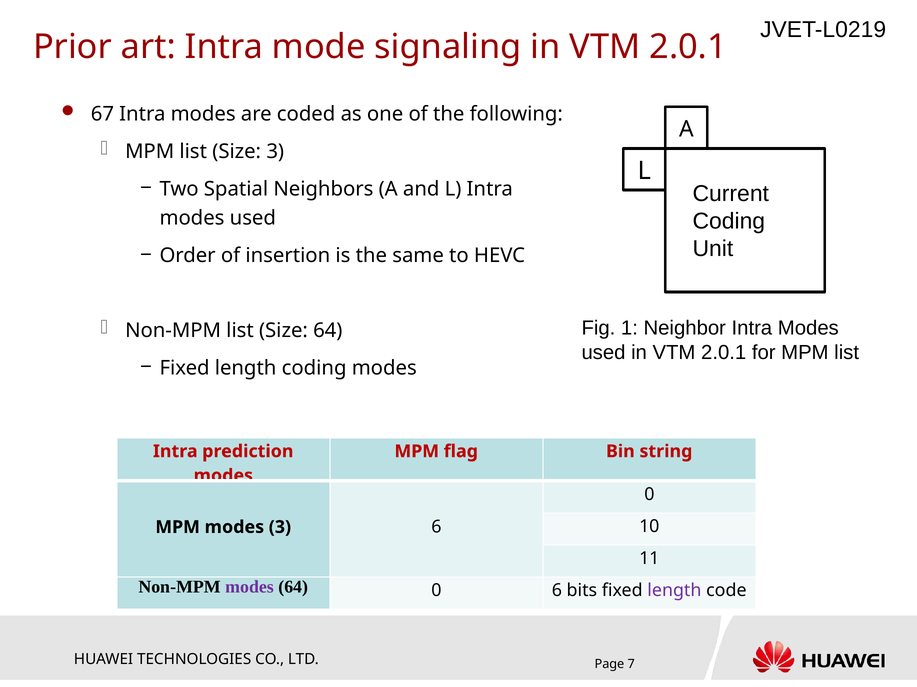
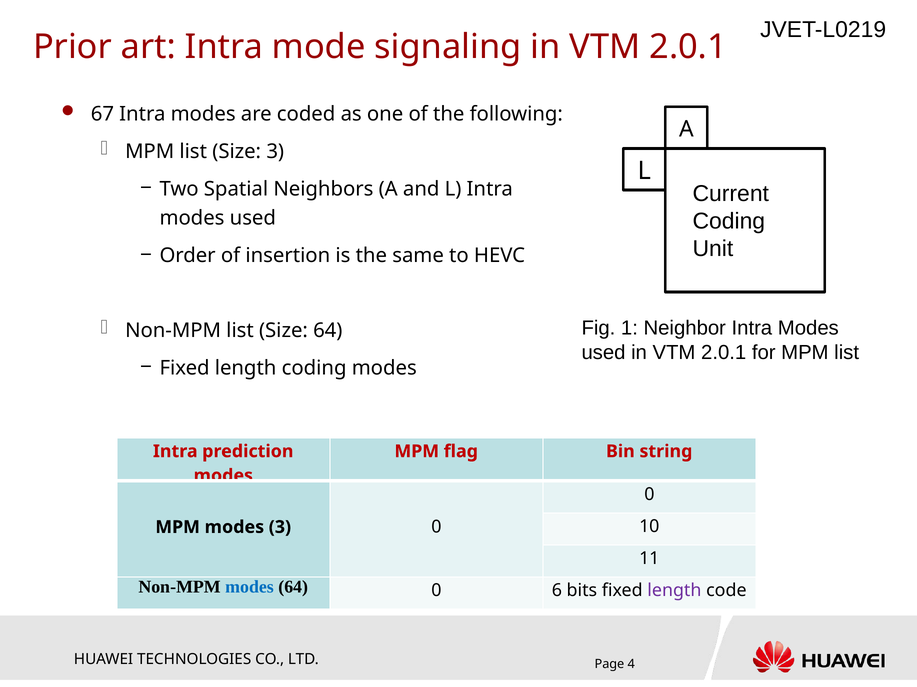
3 6: 6 -> 0
modes at (250, 588) colour: purple -> blue
7: 7 -> 4
